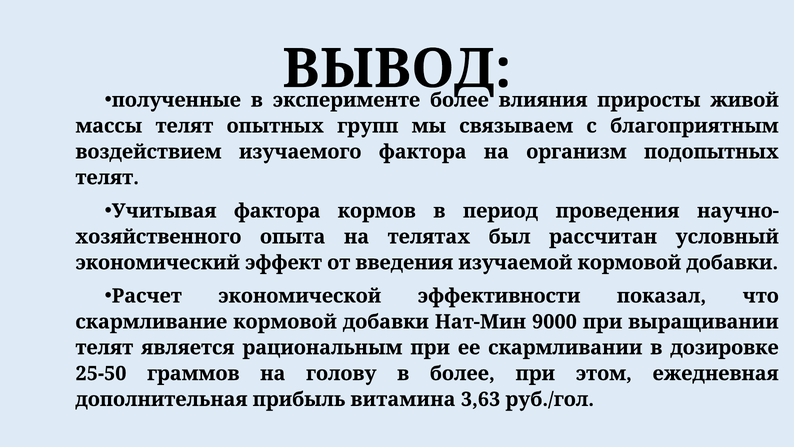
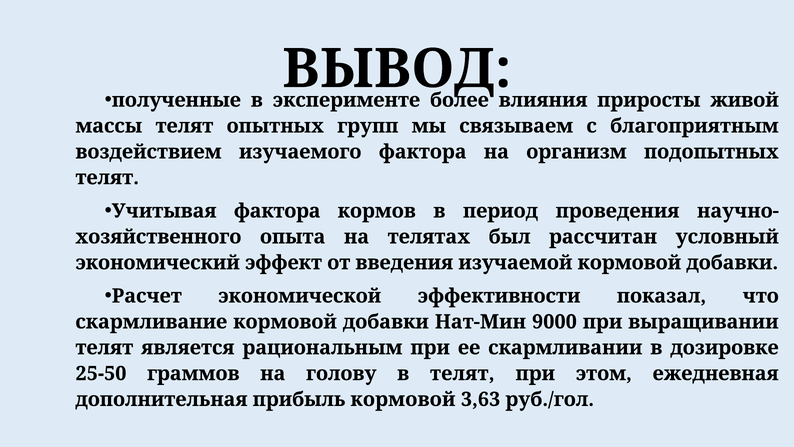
в более: более -> телят
прибыль витамина: витамина -> кормовой
